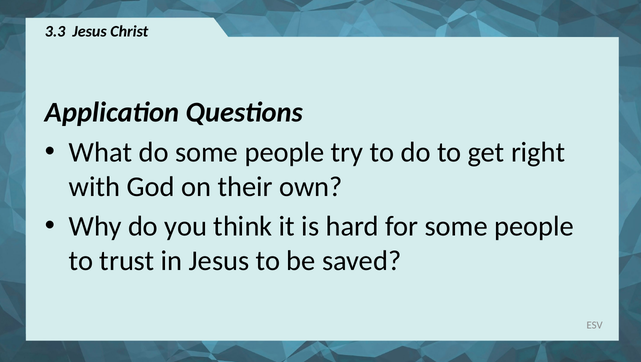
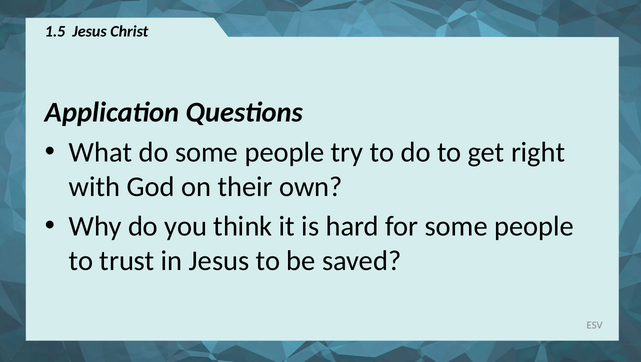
3.3: 3.3 -> 1.5
